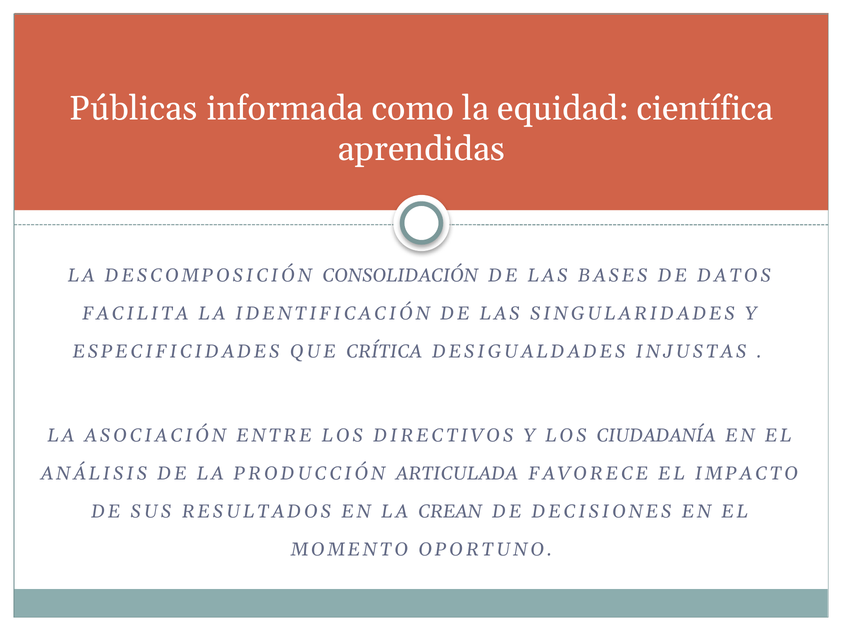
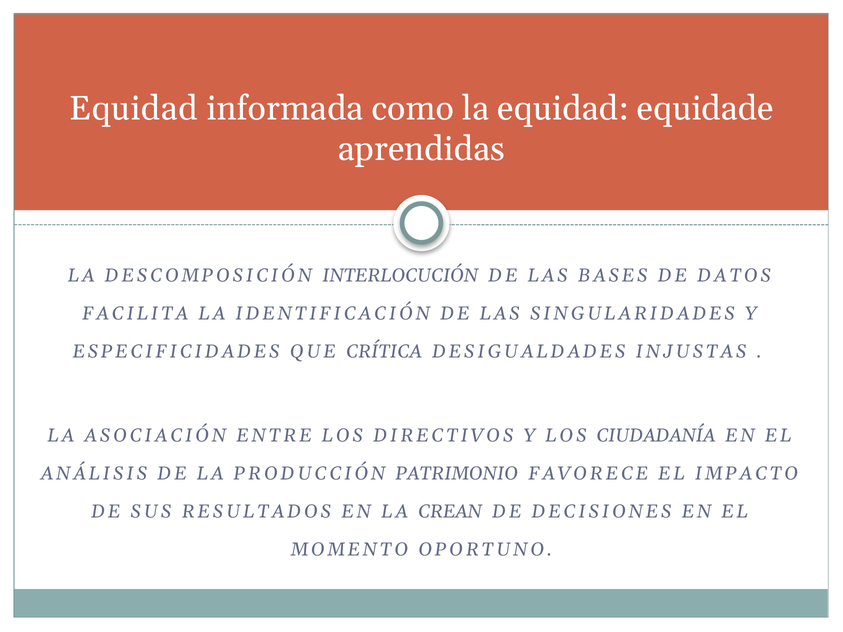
Públicas at (133, 109): Públicas -> Equidad
científica: científica -> equidade
CONSOLIDACIÓN: CONSOLIDACIÓN -> INTERLOCUCIÓN
ARTICULADA: ARTICULADA -> PATRIMONIO
